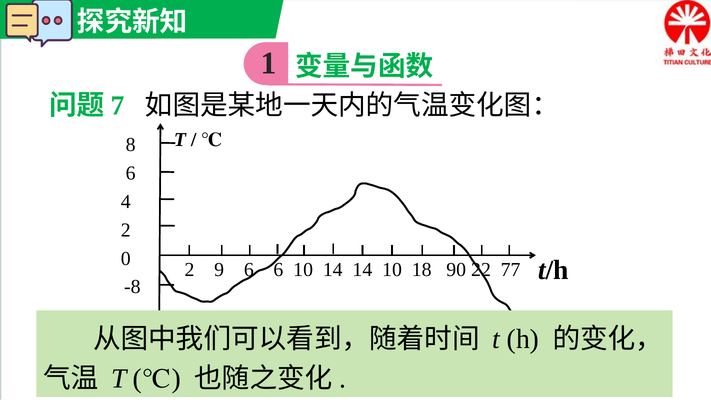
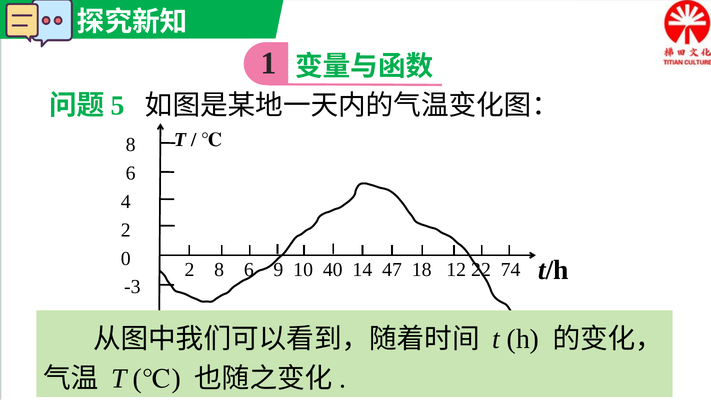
7: 7 -> 5
2 9: 9 -> 8
6 6: 6 -> 9
10 14: 14 -> 40
14 10: 10 -> 47
90: 90 -> 12
77: 77 -> 74
-8: -8 -> -3
